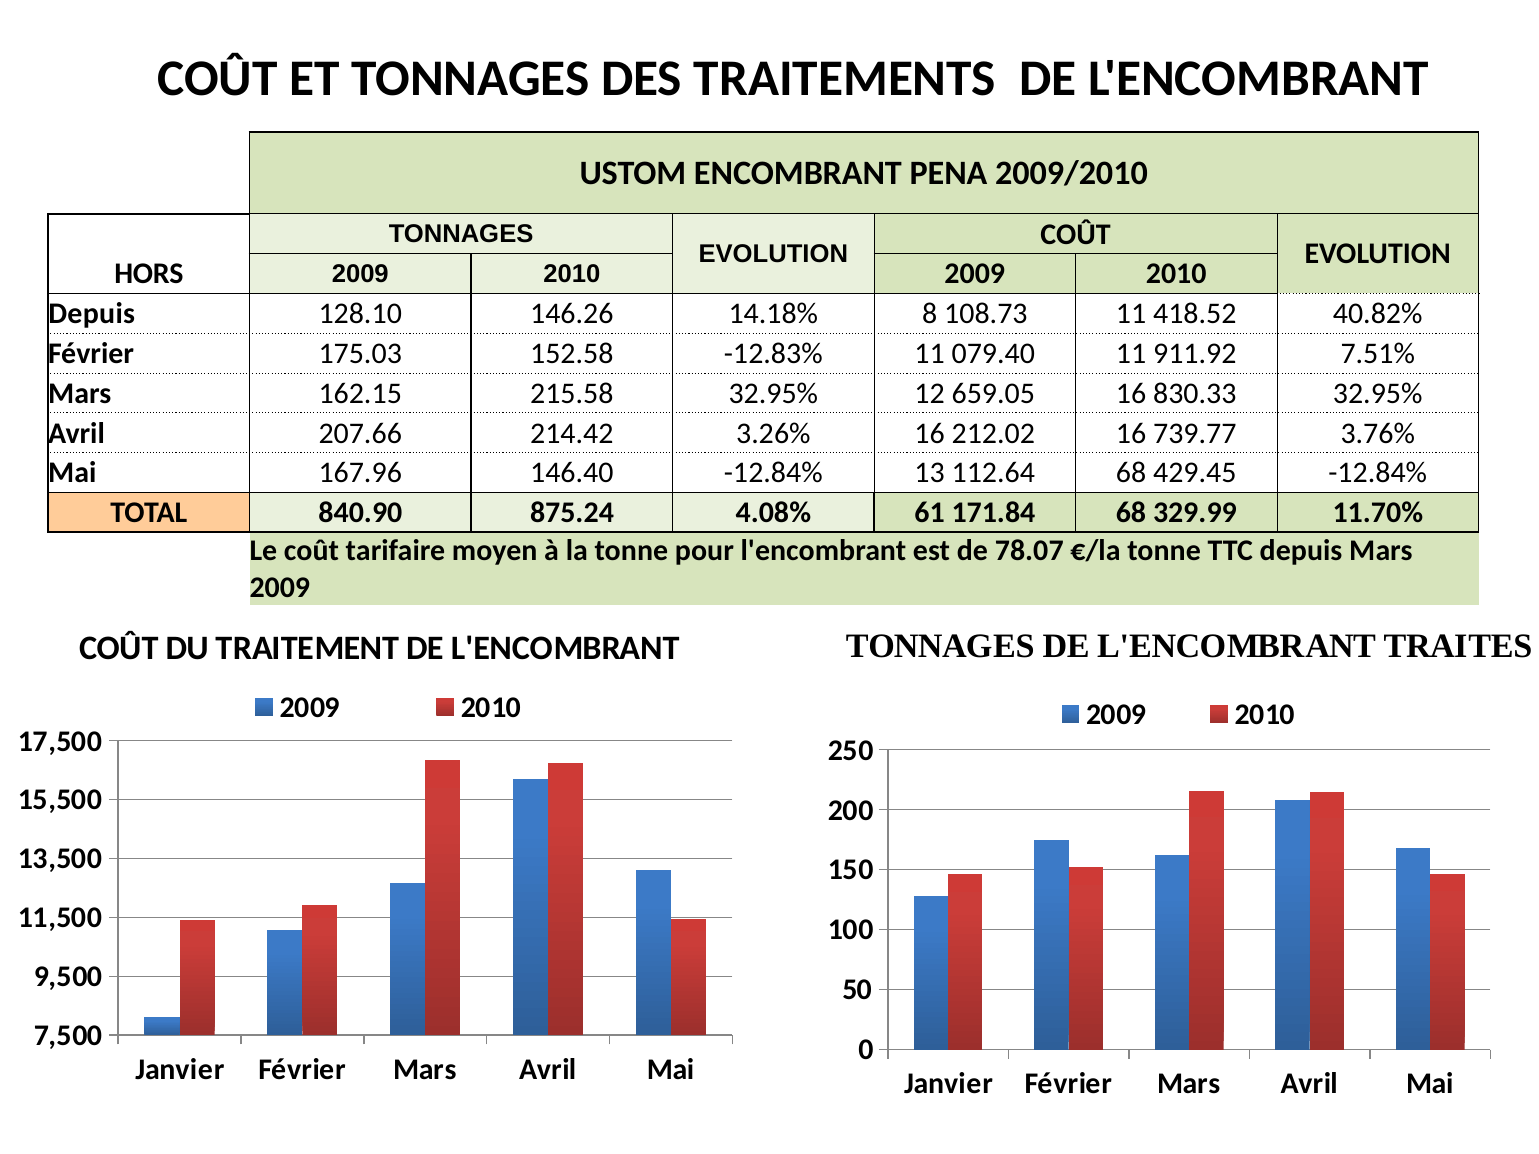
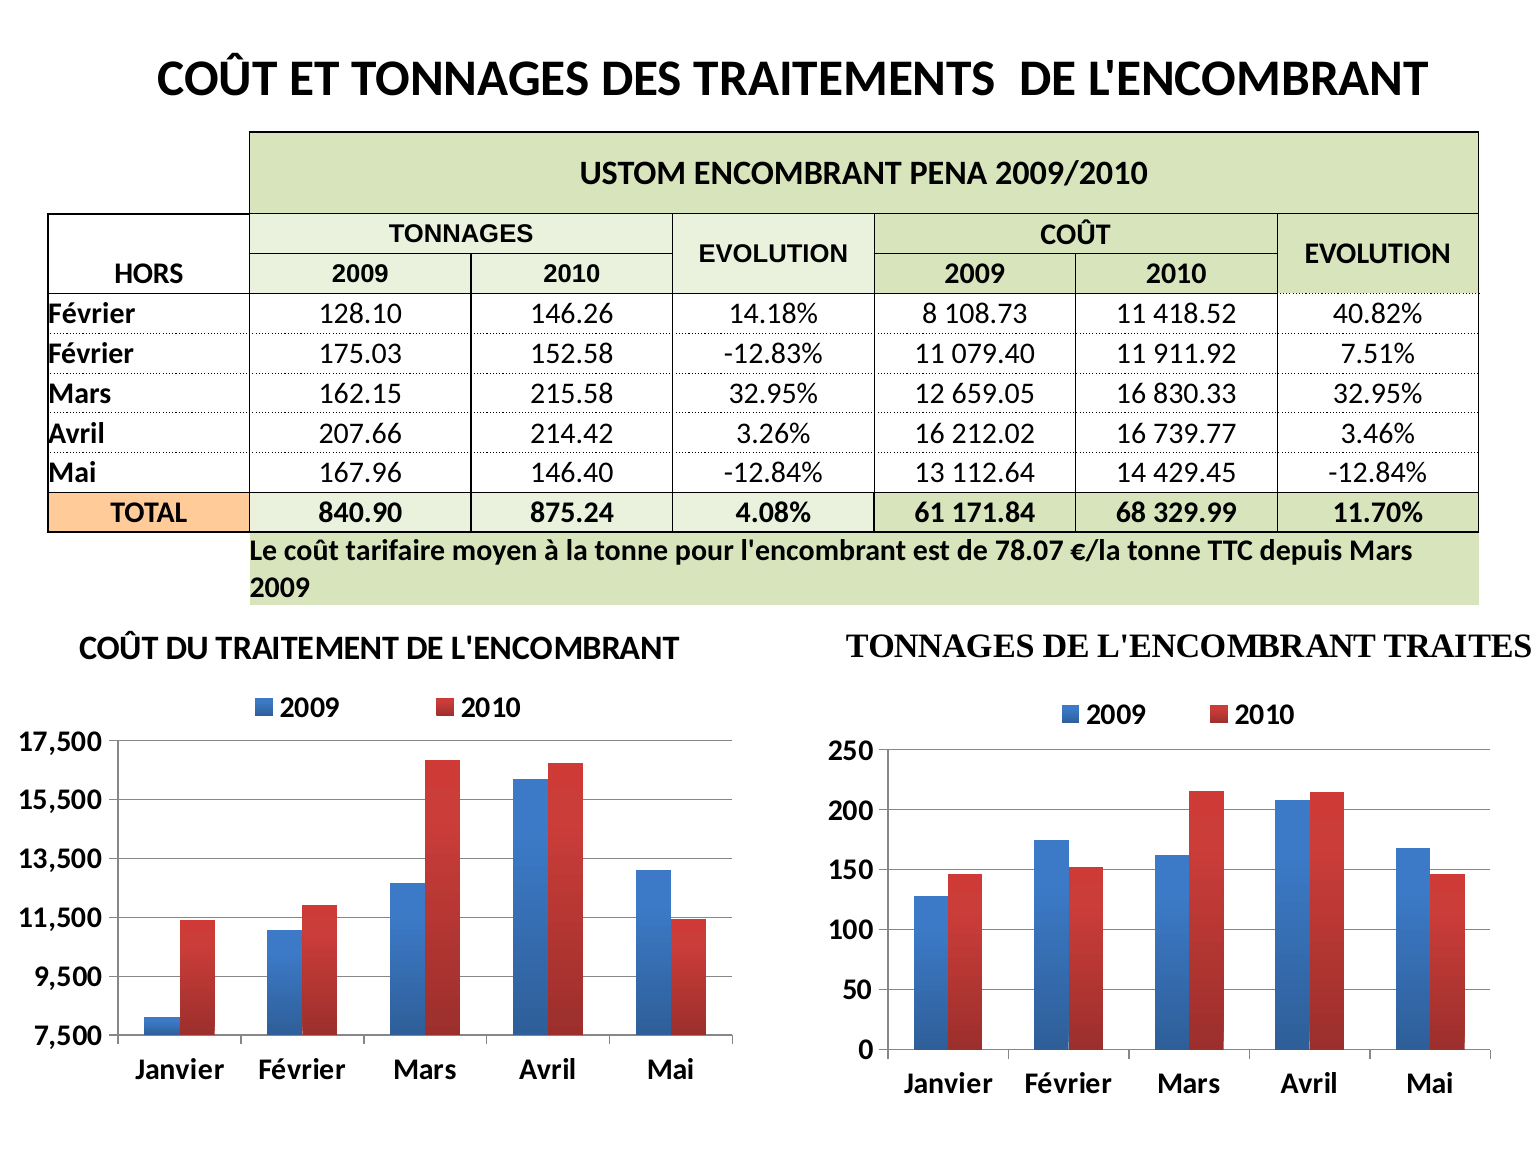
Depuis at (92, 314): Depuis -> Février
3.76%: 3.76% -> 3.46%
112.64 68: 68 -> 14
